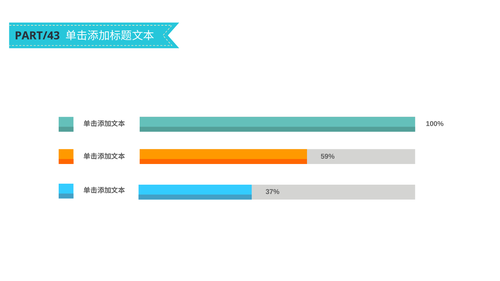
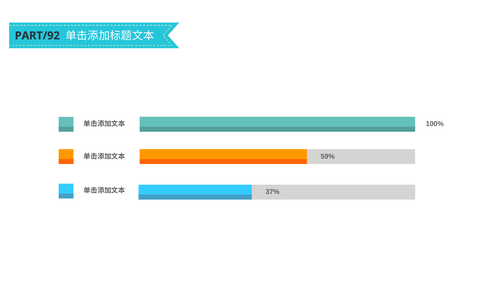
PART/43: PART/43 -> PART/92
